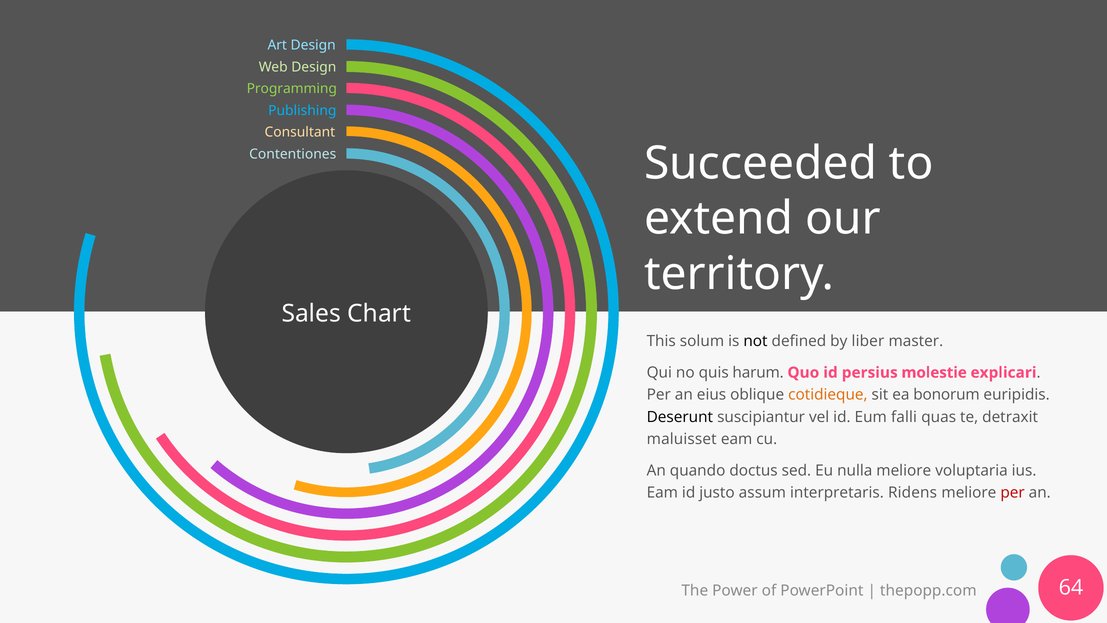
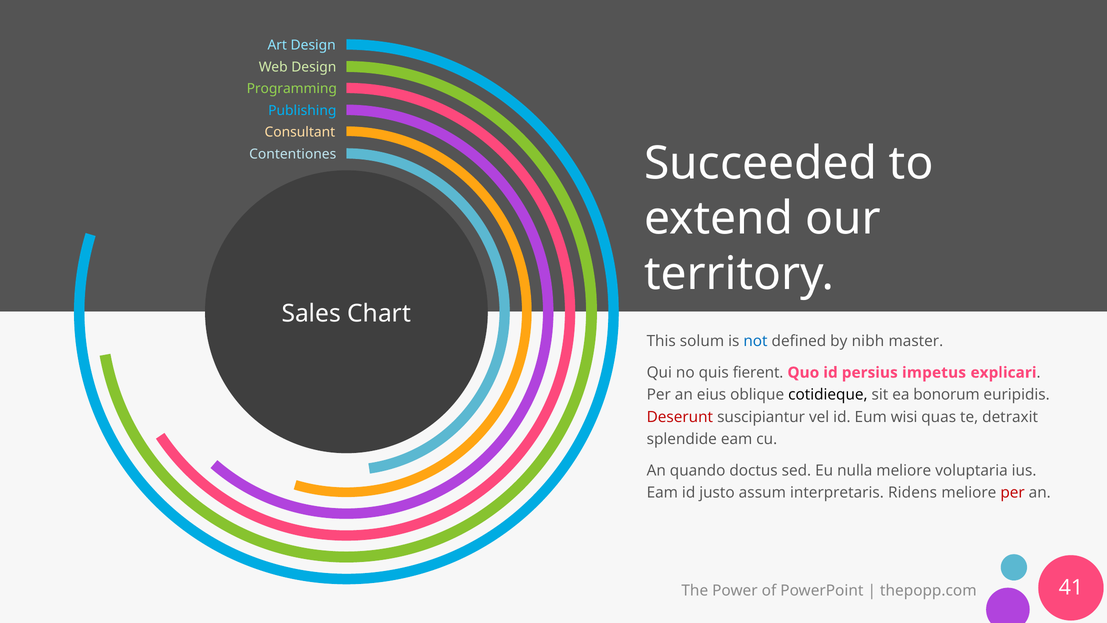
not colour: black -> blue
liber: liber -> nibh
harum: harum -> fierent
molestie: molestie -> impetus
cotidieque colour: orange -> black
Deserunt colour: black -> red
falli: falli -> wisi
maluisset: maluisset -> splendide
64: 64 -> 41
